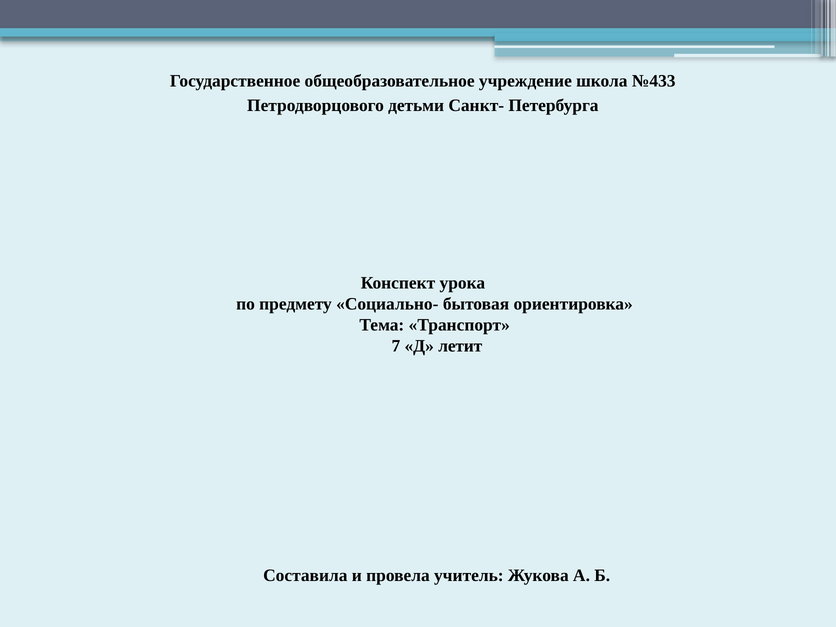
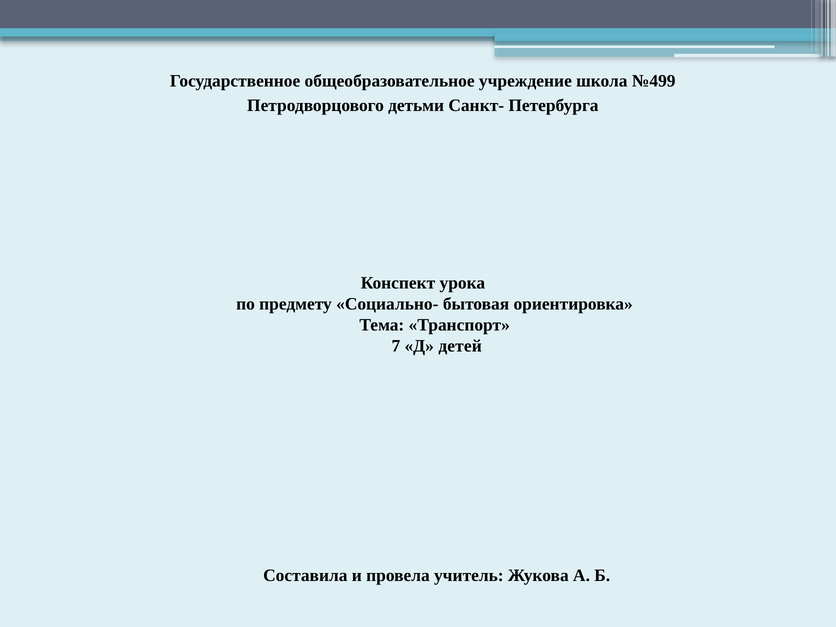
№433: №433 -> №499
летит: летит -> детей
